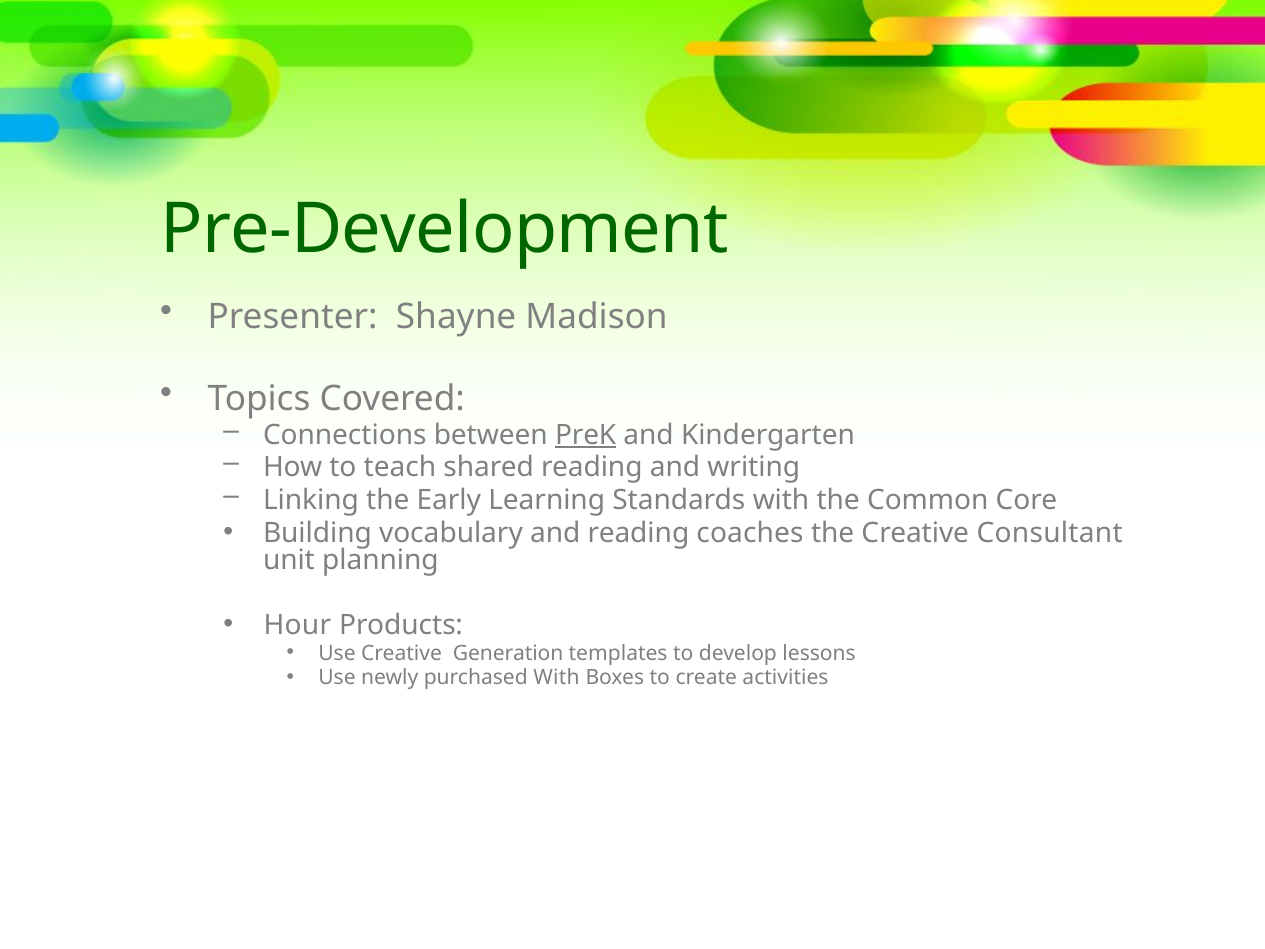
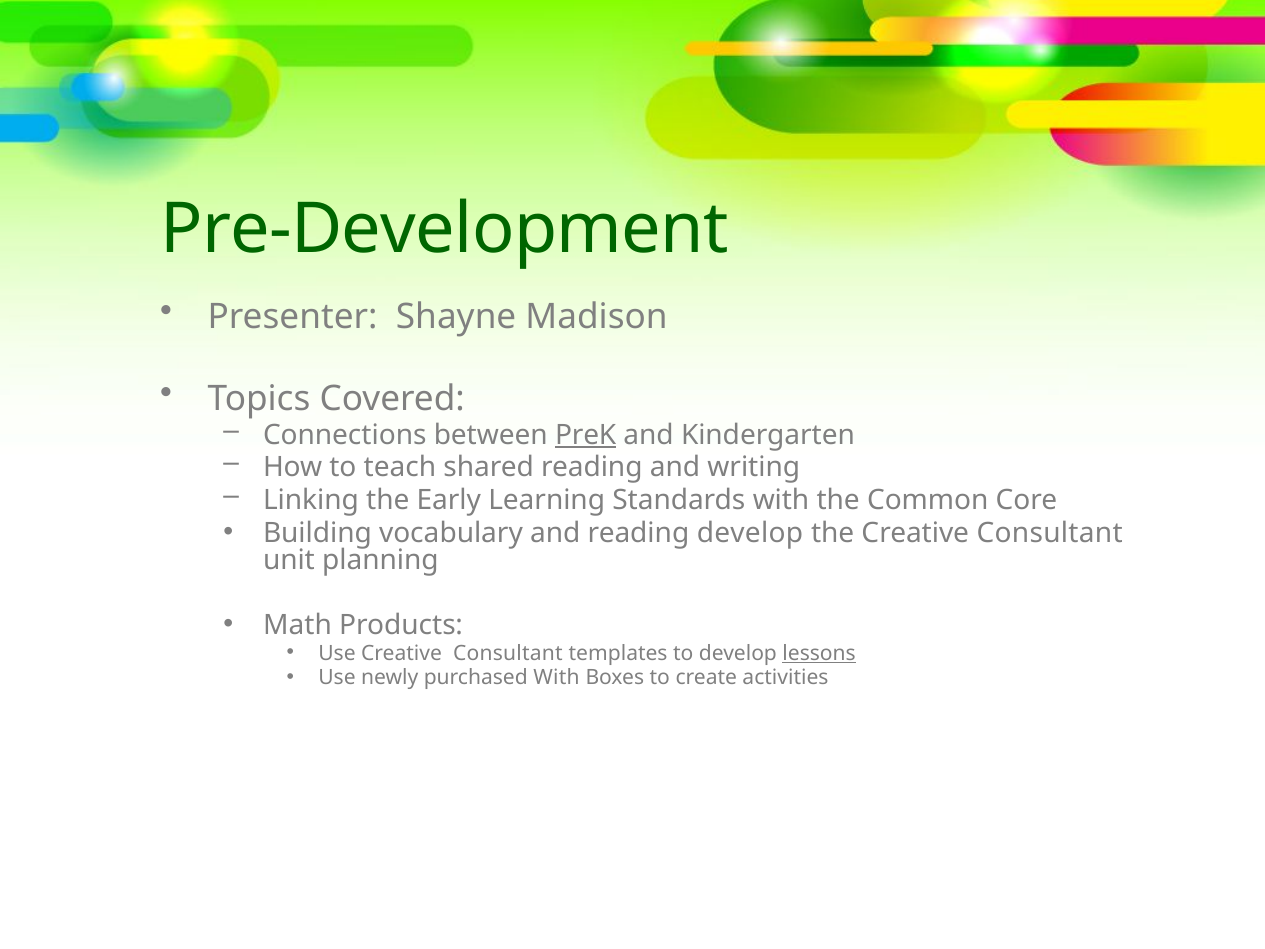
reading coaches: coaches -> develop
Hour: Hour -> Math
Use Creative Generation: Generation -> Consultant
lessons underline: none -> present
